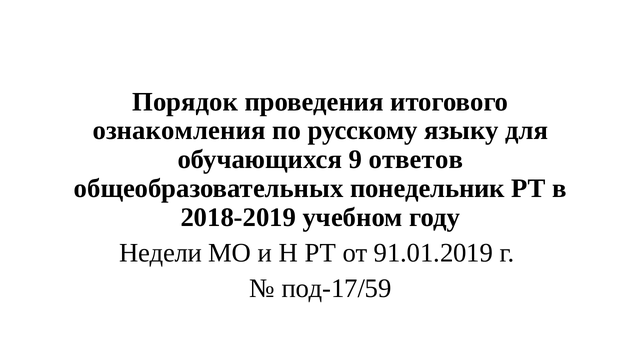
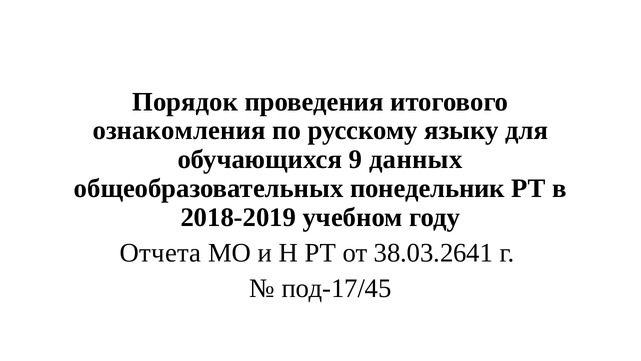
ответов: ответов -> данных
Недели: Недели -> Отчета
91.01.2019: 91.01.2019 -> 38.03.2641
под-17/59: под-17/59 -> под-17/45
